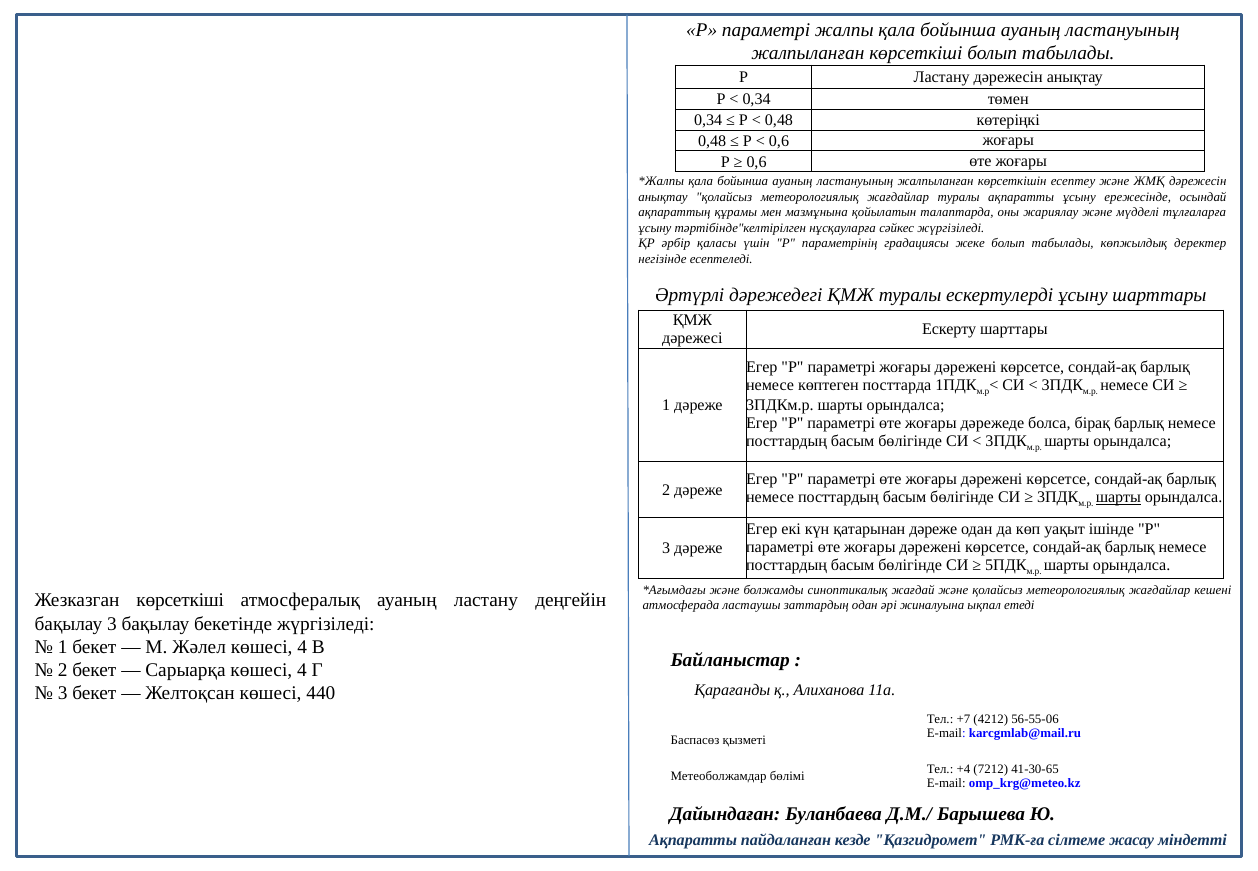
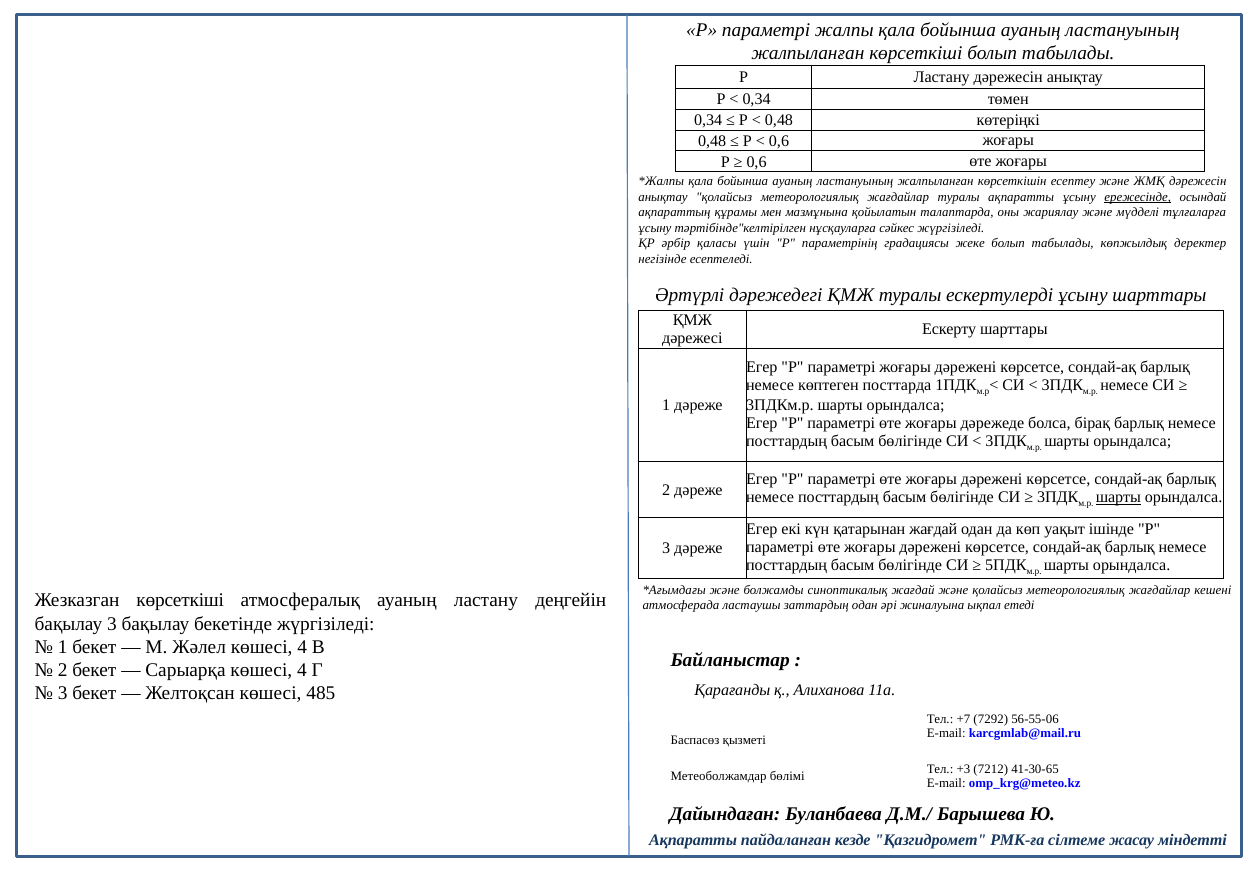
ережесінде underline: none -> present
қатарынан дәреже: дәреже -> жағдай
440: 440 -> 485
4212: 4212 -> 7292
+4: +4 -> +3
